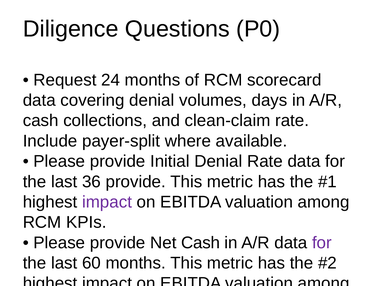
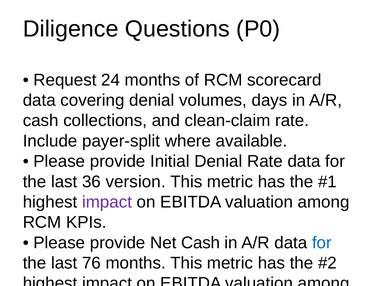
36 provide: provide -> version
for at (322, 242) colour: purple -> blue
60: 60 -> 76
